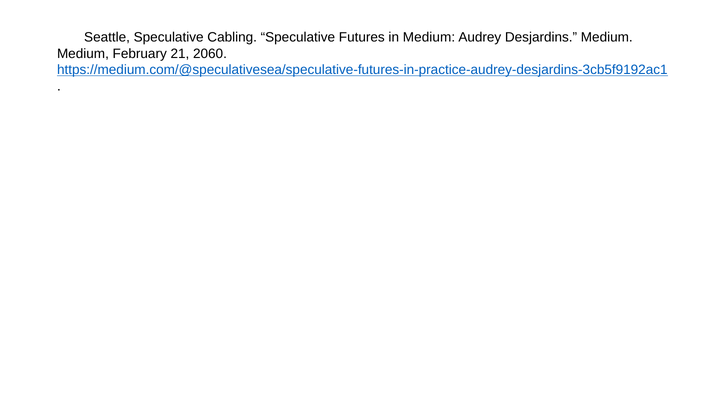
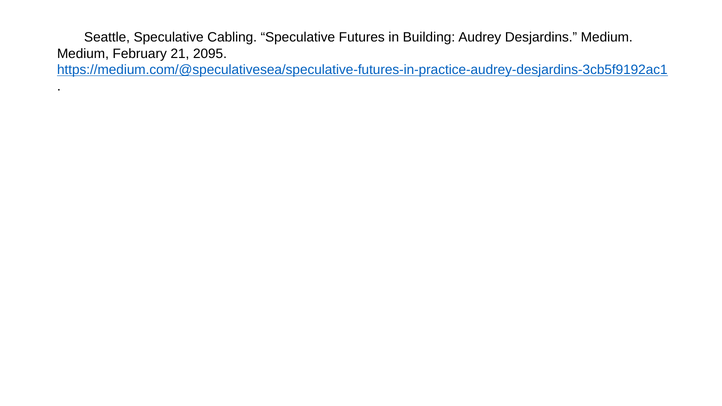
in Medium: Medium -> Building
2060: 2060 -> 2095
